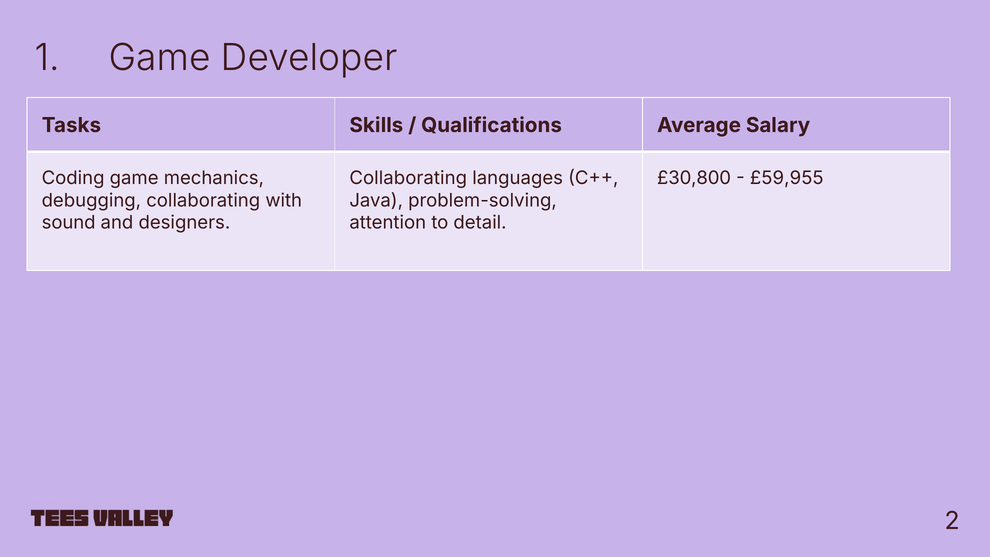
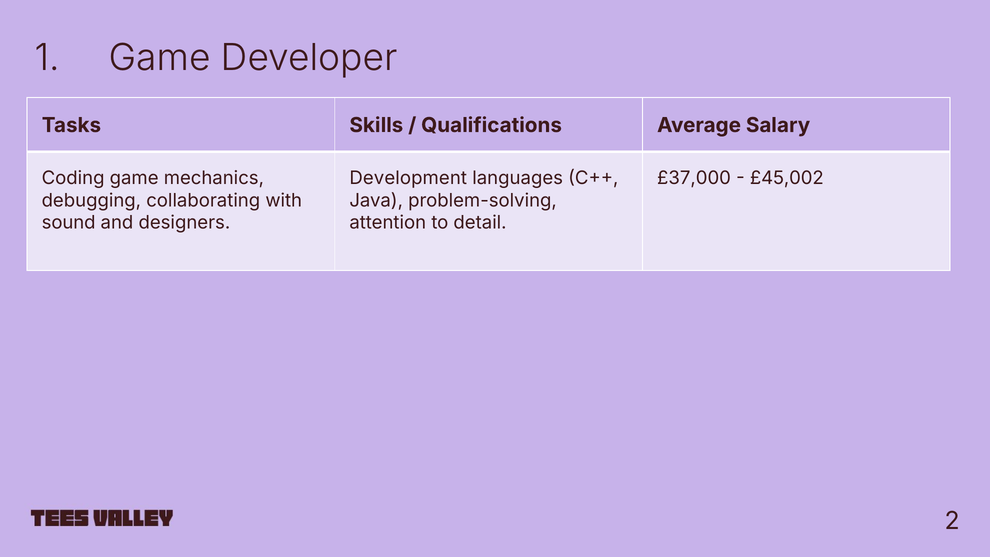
Collaborating at (408, 178): Collaborating -> Development
£30,800: £30,800 -> £37,000
£59,955: £59,955 -> £45,002
